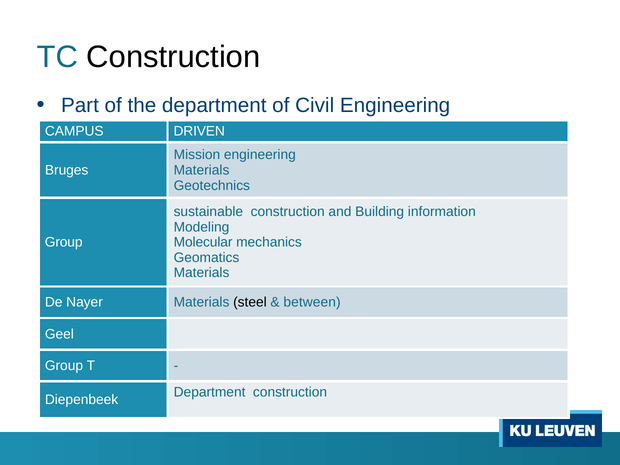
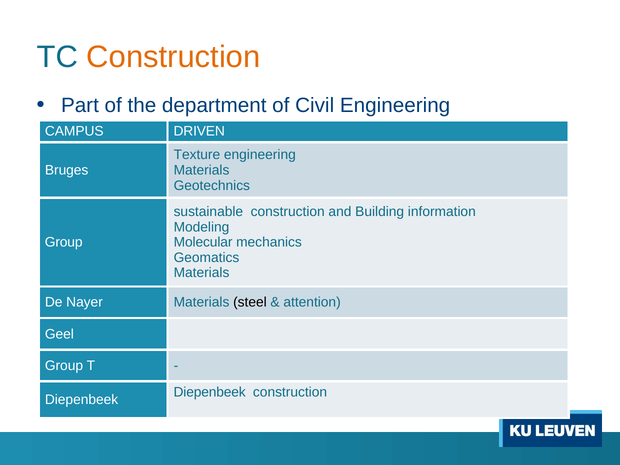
Construction at (173, 57) colour: black -> orange
Mission: Mission -> Texture
between: between -> attention
Department at (210, 392): Department -> Diepenbeek
